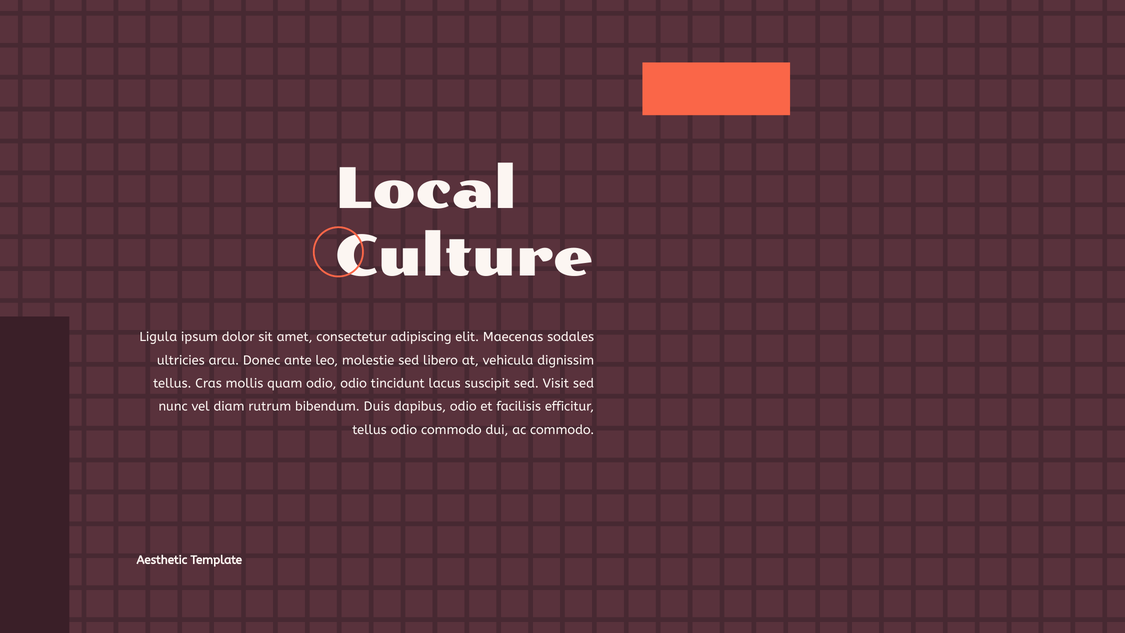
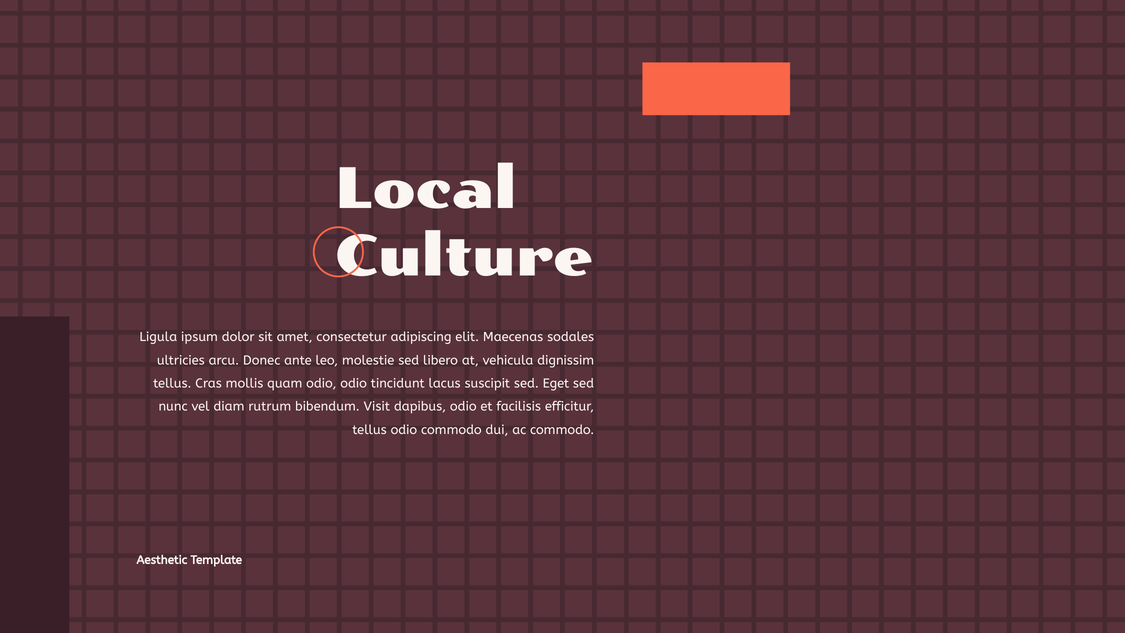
Visit: Visit -> Eget
Duis: Duis -> Visit
